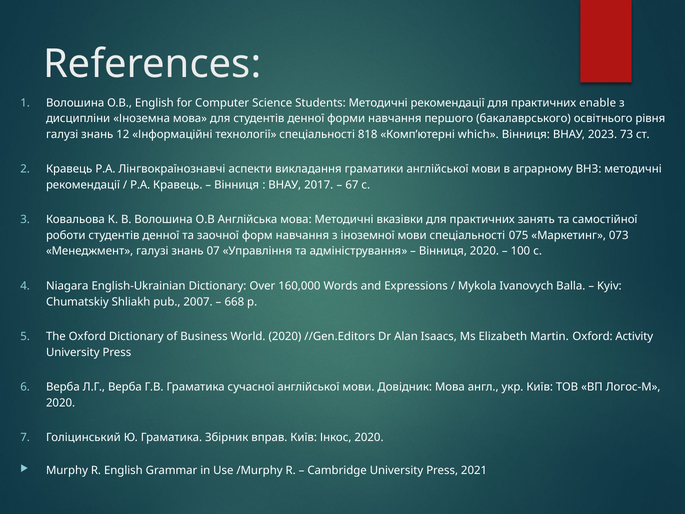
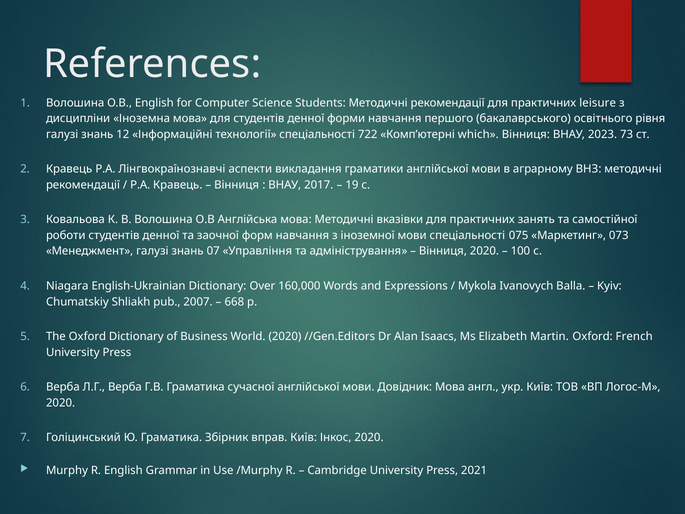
enable: enable -> leisure
818: 818 -> 722
67: 67 -> 19
Activity: Activity -> French
